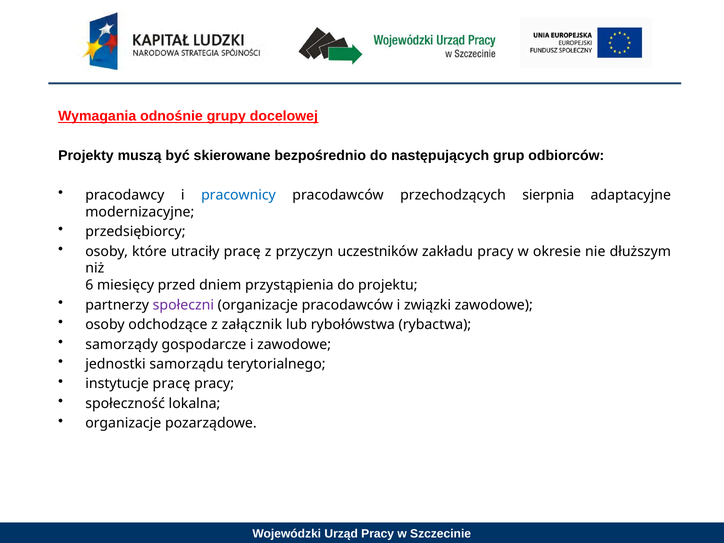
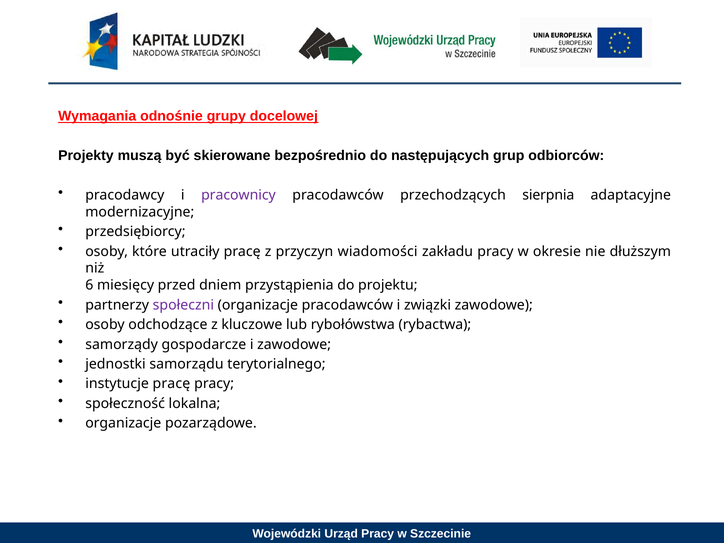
pracownicy colour: blue -> purple
uczestników: uczestników -> wiadomości
załącznik: załącznik -> kluczowe
